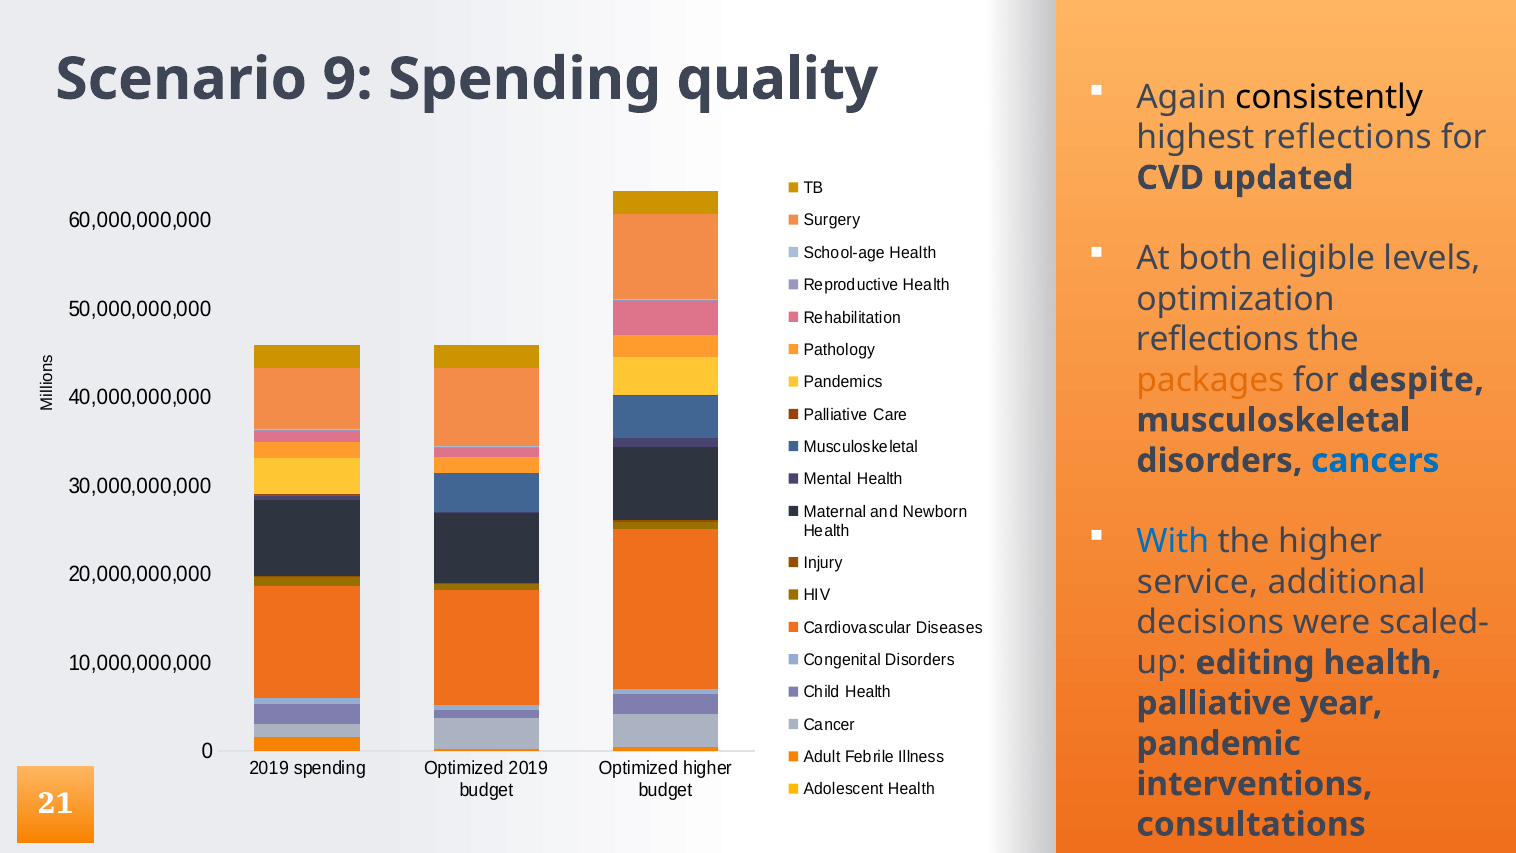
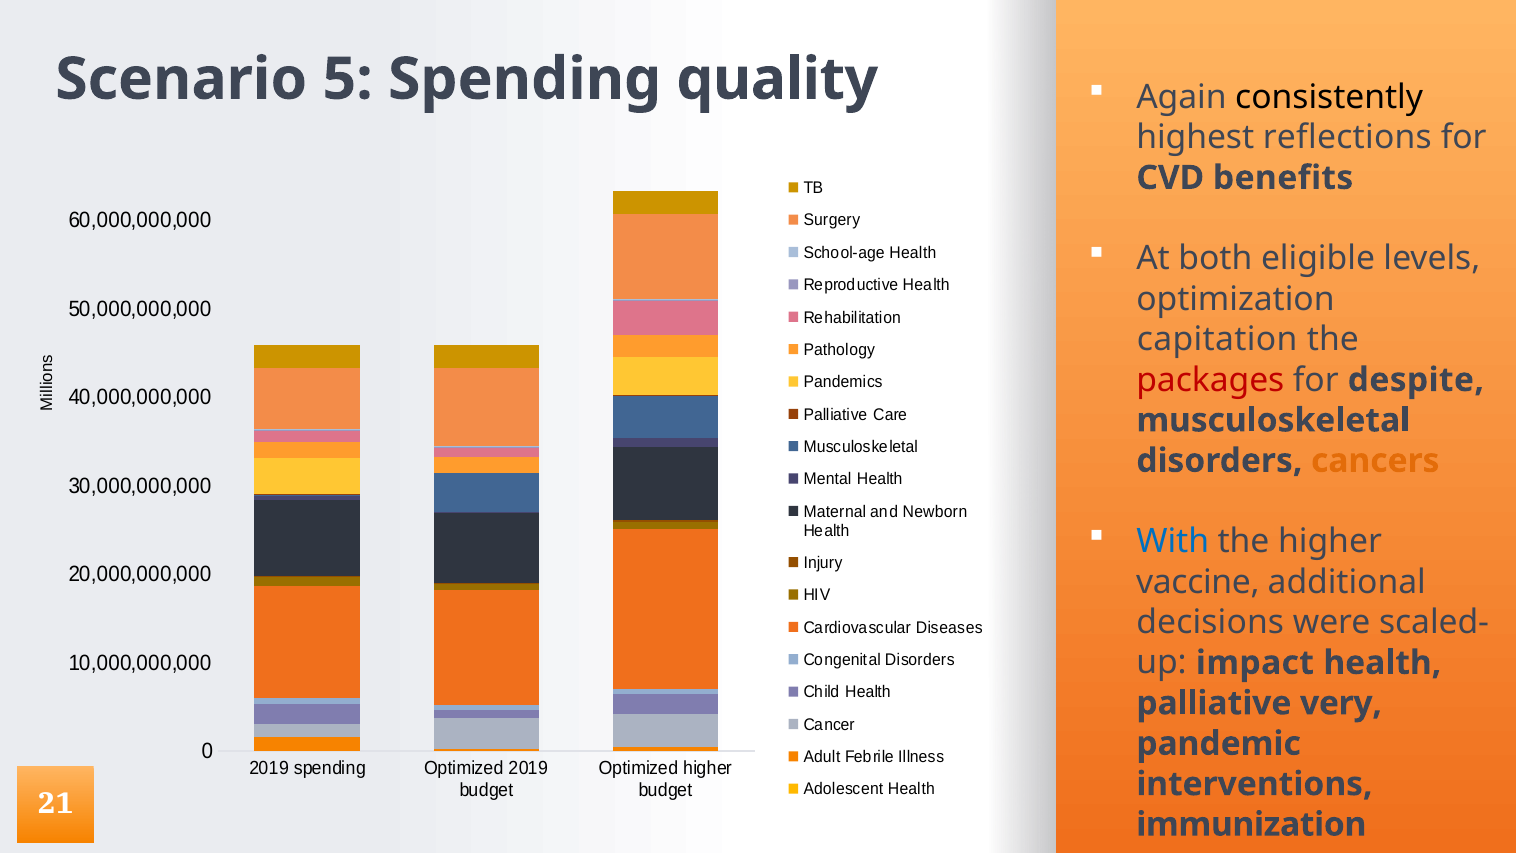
9: 9 -> 5
updated: updated -> benefits
reflections at (1218, 339): reflections -> capitation
packages colour: orange -> red
cancers colour: blue -> orange
service: service -> vaccine
editing: editing -> impact
year: year -> very
consultations: consultations -> immunization
